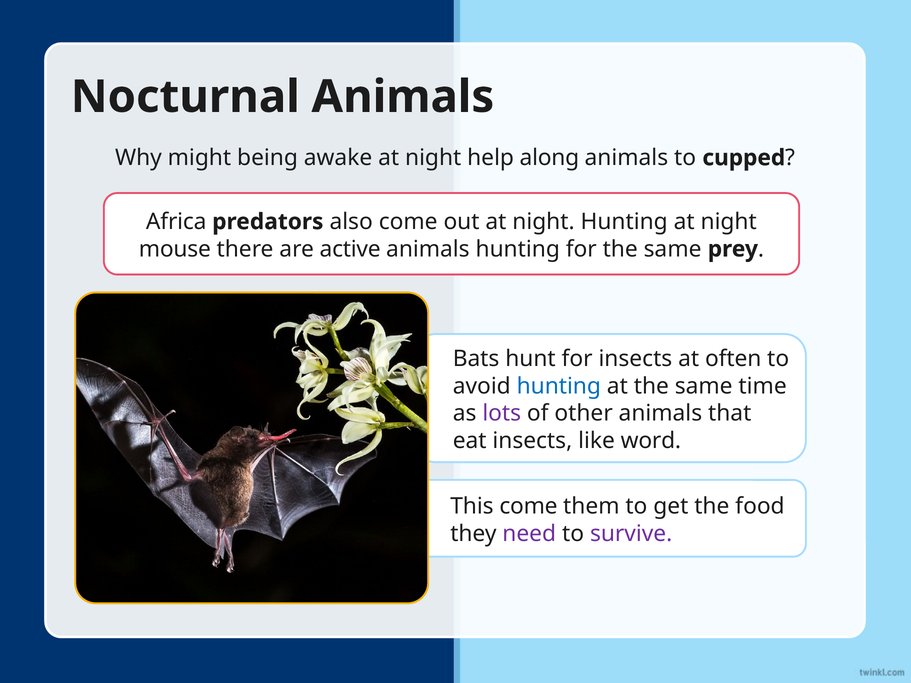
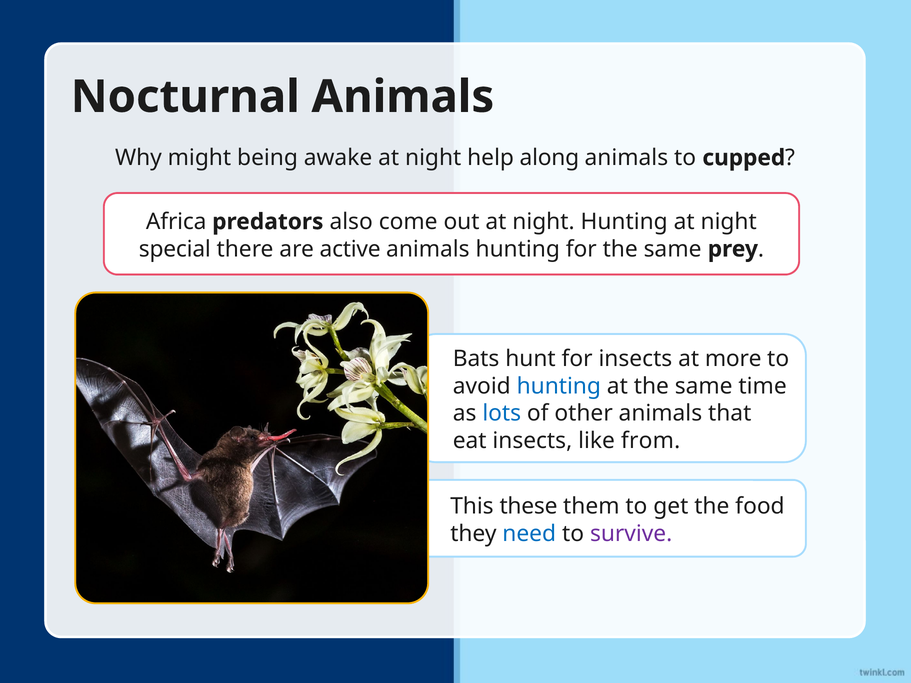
mouse: mouse -> special
often: often -> more
lots colour: purple -> blue
word: word -> from
This come: come -> these
need colour: purple -> blue
